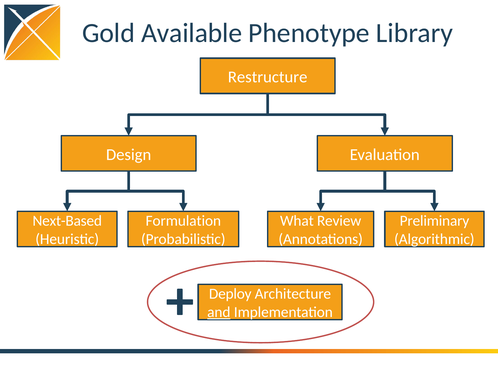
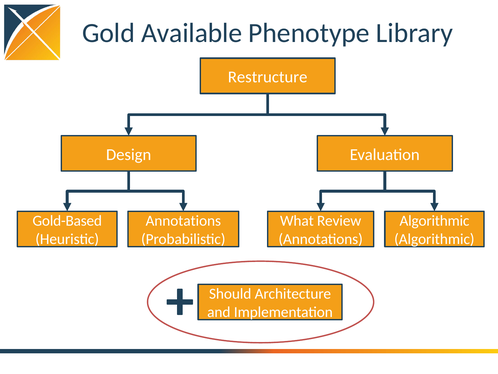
Next-Based: Next-Based -> Gold-Based
Formulation at (183, 221): Formulation -> Annotations
Preliminary at (434, 221): Preliminary -> Algorithmic
Deploy: Deploy -> Should
and underline: present -> none
